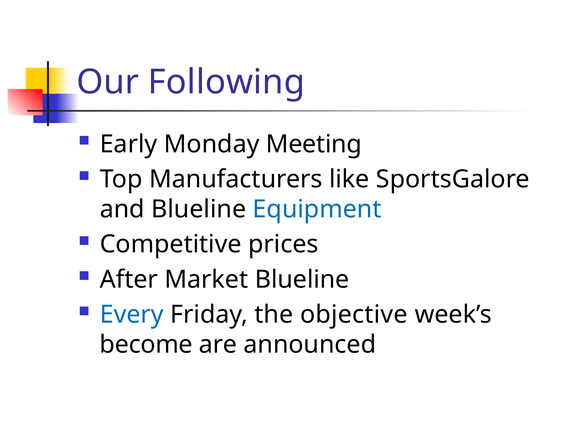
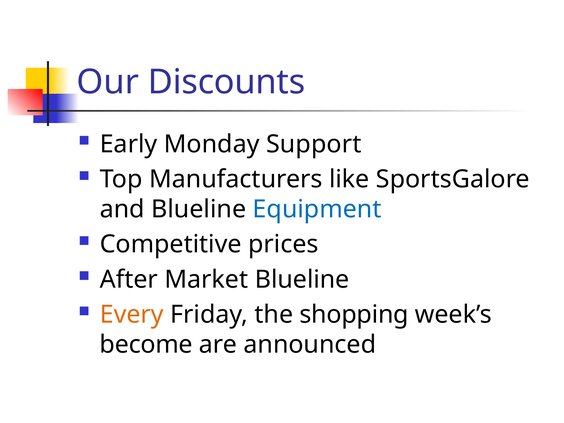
Following: Following -> Discounts
Meeting: Meeting -> Support
Every colour: blue -> orange
objective: objective -> shopping
